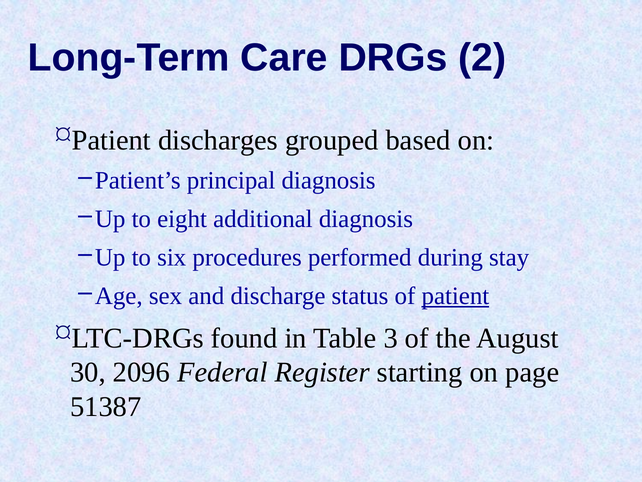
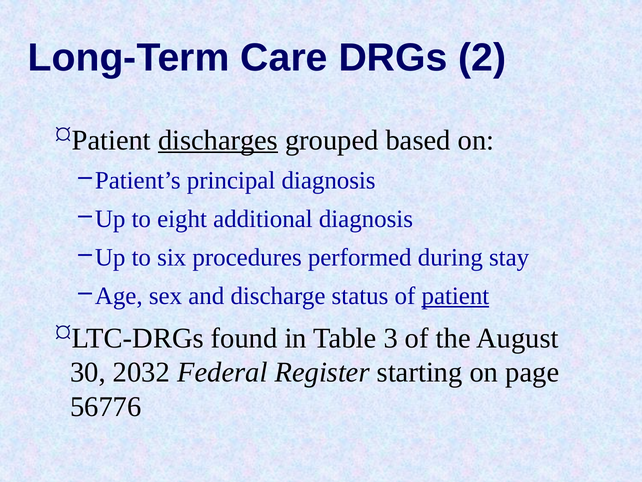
discharges underline: none -> present
2096: 2096 -> 2032
51387: 51387 -> 56776
